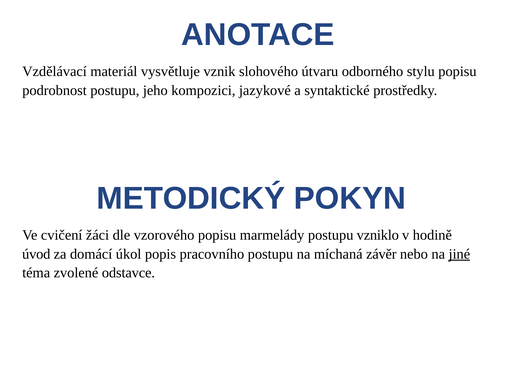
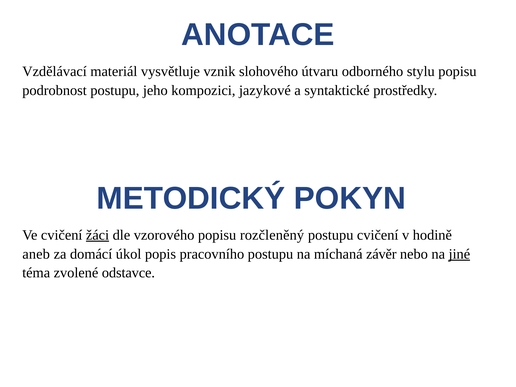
žáci underline: none -> present
marmelády: marmelády -> rozčleněný
postupu vzniklo: vzniklo -> cvičení
úvod: úvod -> aneb
